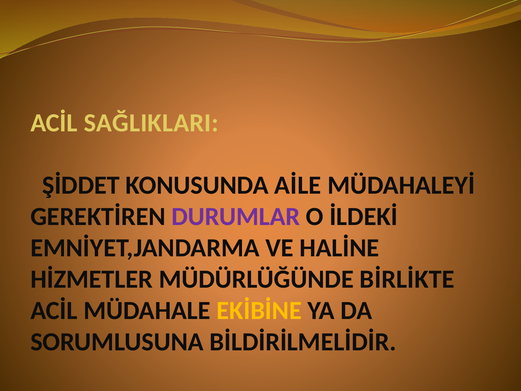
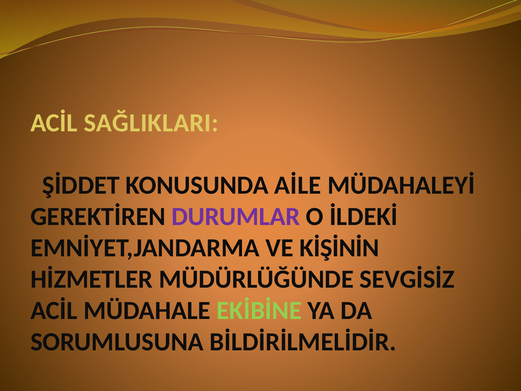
HALİNE: HALİNE -> KİŞİNİN
BİRLİKTE: BİRLİKTE -> SEVGİSİZ
EKİBİNE colour: yellow -> light green
